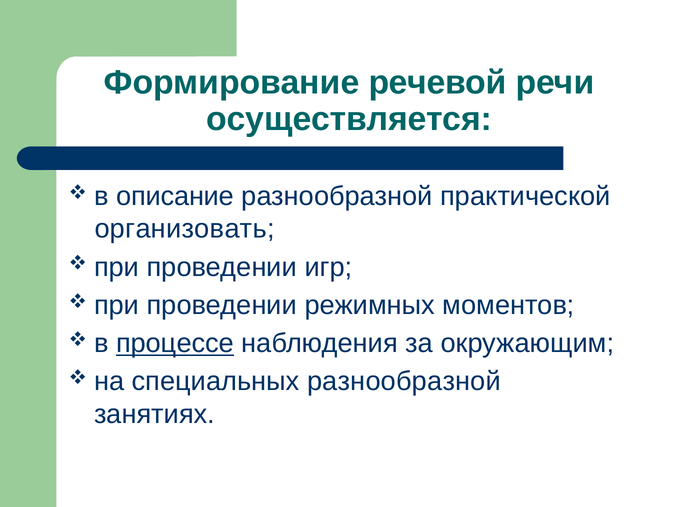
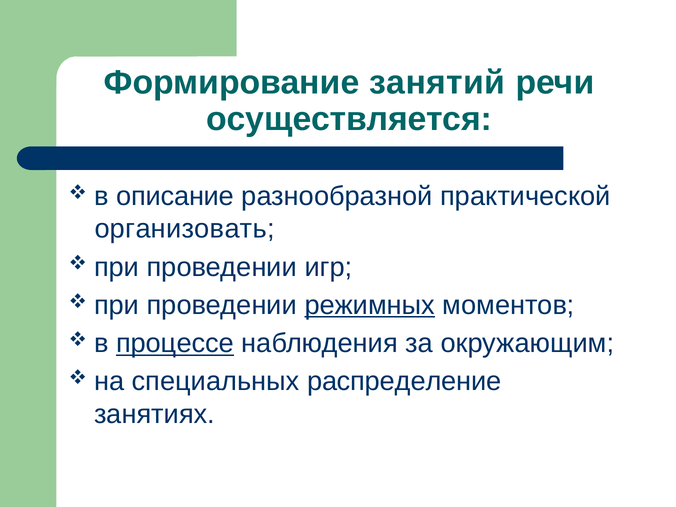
речевой: речевой -> занятий
режимных underline: none -> present
специальных разнообразной: разнообразной -> распределение
